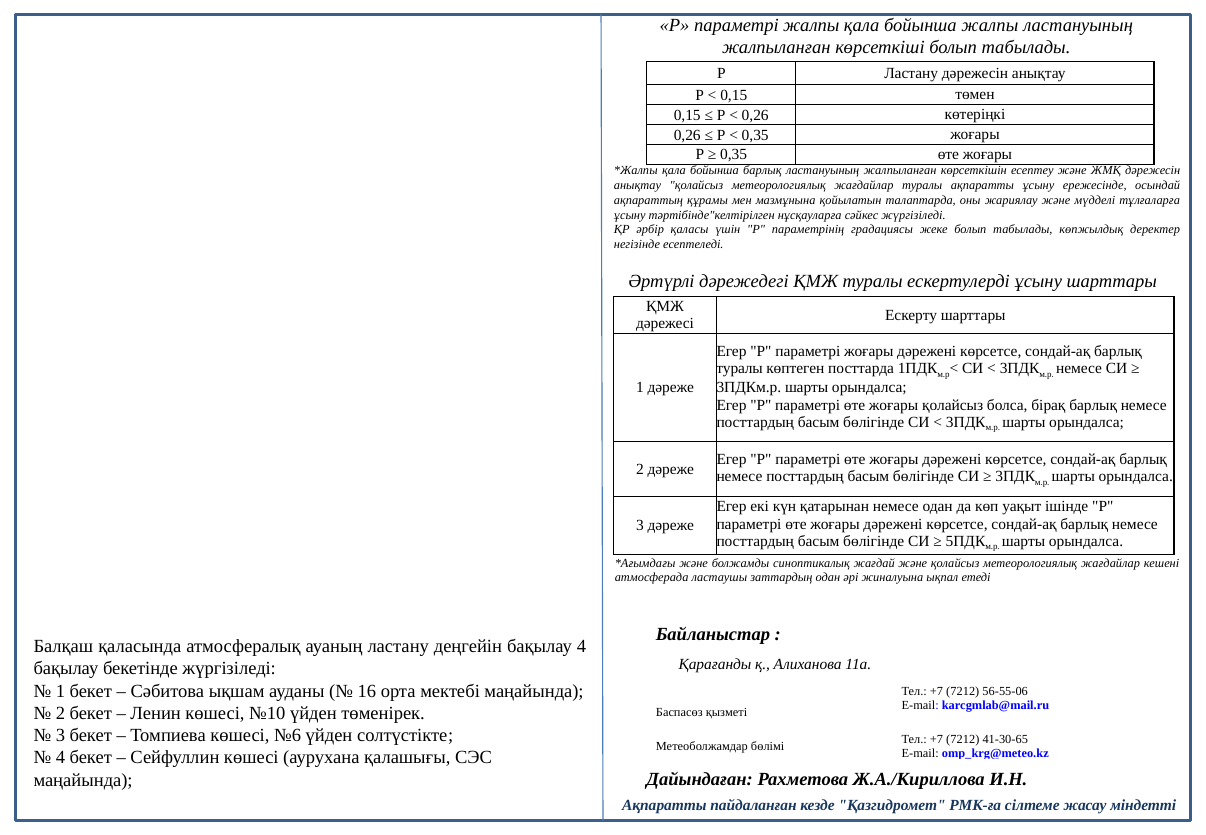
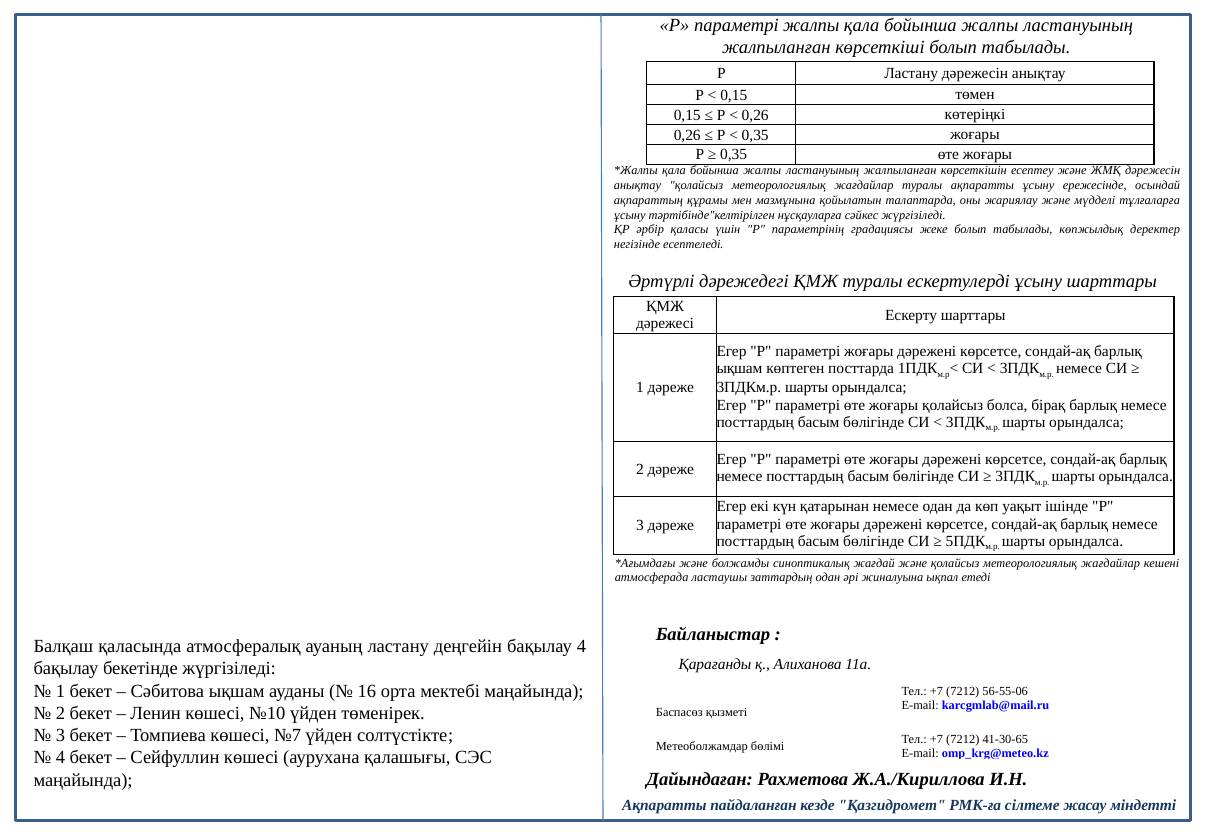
барлық at (762, 171): барлық -> жалпы
туралы at (740, 368): туралы -> ықшам
№6: №6 -> №7
